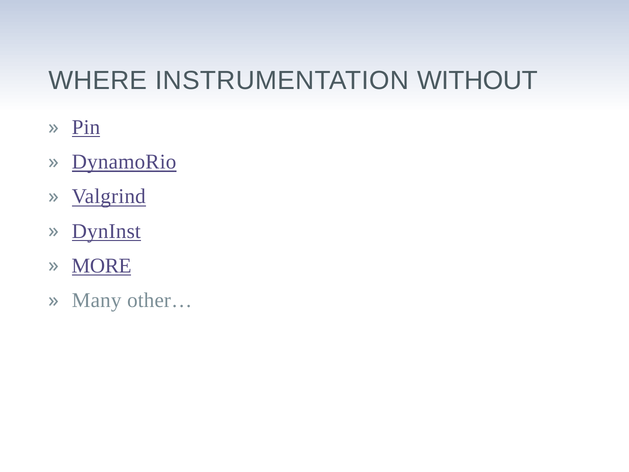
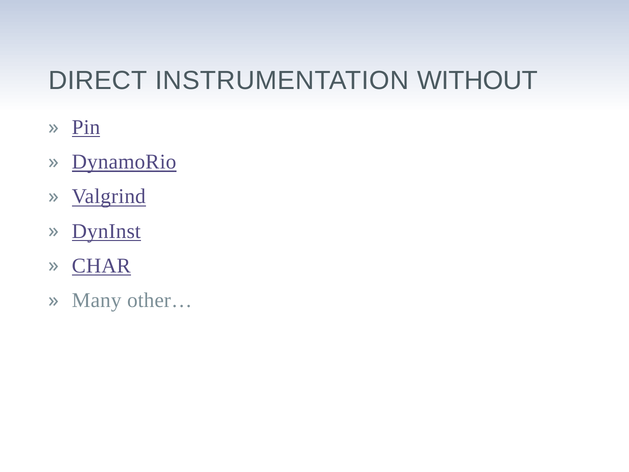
WHERE: WHERE -> DIRECT
MORE: MORE -> CHAR
